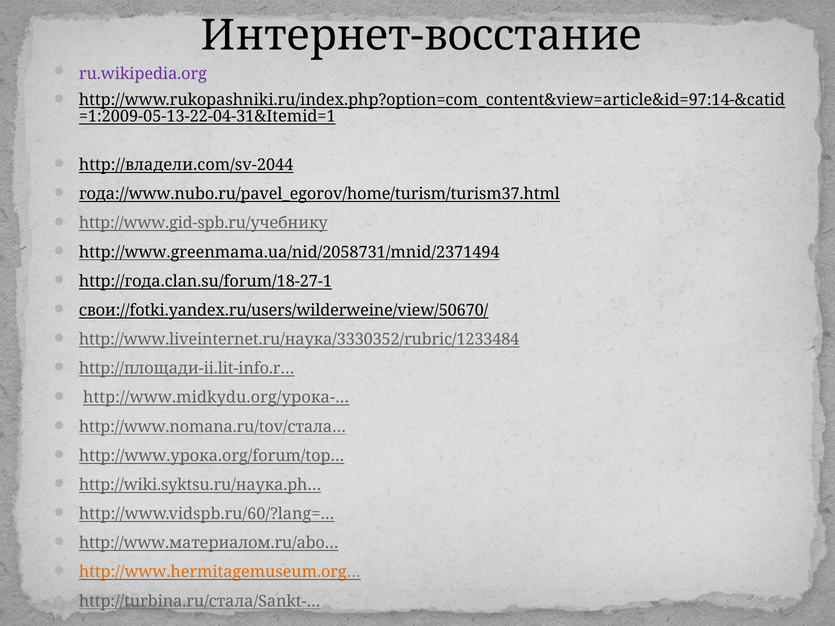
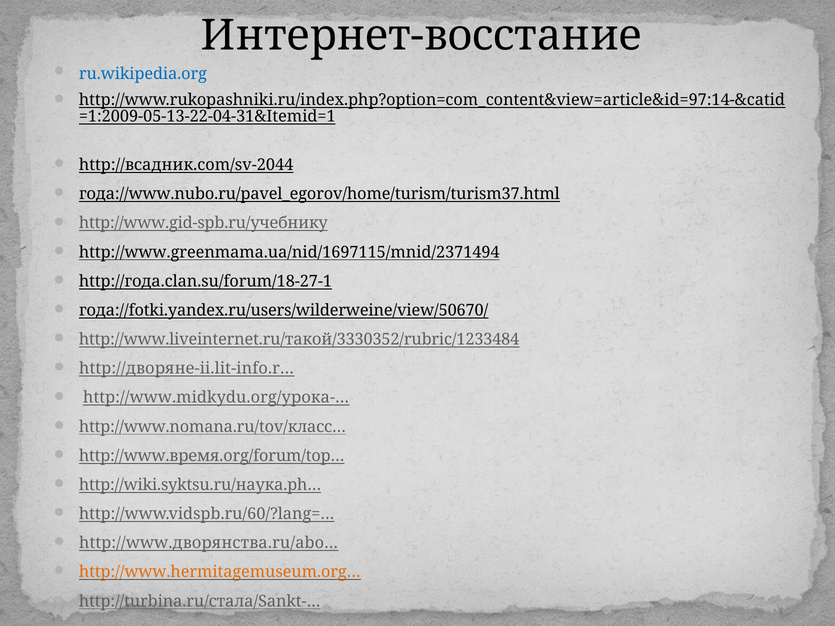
ru.wikipedia.org colour: purple -> blue
http://владели.com/sv-2044: http://владели.com/sv-2044 -> http://всадник.com/sv-2044
http://www.greenmama.ua/nid/2058731/mnid/2371494: http://www.greenmama.ua/nid/2058731/mnid/2371494 -> http://www.greenmama.ua/nid/1697115/mnid/2371494
свои://fotki.yandex.ru/users/wilderweine/view/50670/: свои://fotki.yandex.ru/users/wilderweine/view/50670/ -> года://fotki.yandex.ru/users/wilderweine/view/50670/
http://www.liveinternet.ru/наука/3330352/rubric/1233484: http://www.liveinternet.ru/наука/3330352/rubric/1233484 -> http://www.liveinternet.ru/такой/3330352/rubric/1233484
http://площади-ii.lit-info.r…: http://площади-ii.lit-info.r… -> http://дворяне-ii.lit-info.r…
http://www.nomana.ru/tov/стала…: http://www.nomana.ru/tov/стала… -> http://www.nomana.ru/tov/класс…
http://www.урока.org/forum/top…: http://www.урока.org/forum/top… -> http://www.время.org/forum/top…
http://www.материалом.ru/abo…: http://www.материалом.ru/abo… -> http://www.дворянства.ru/abo…
